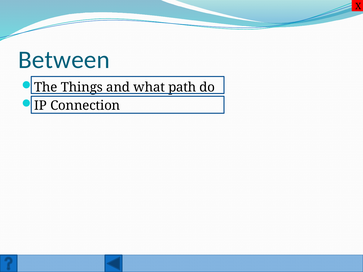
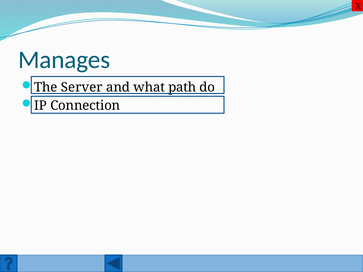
Between: Between -> Manages
Things: Things -> Server
